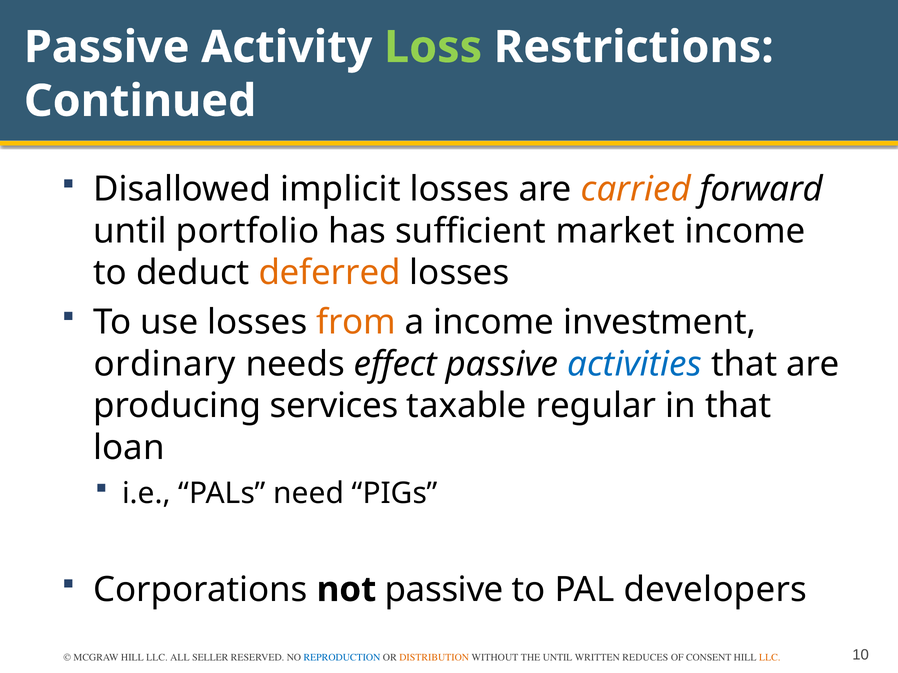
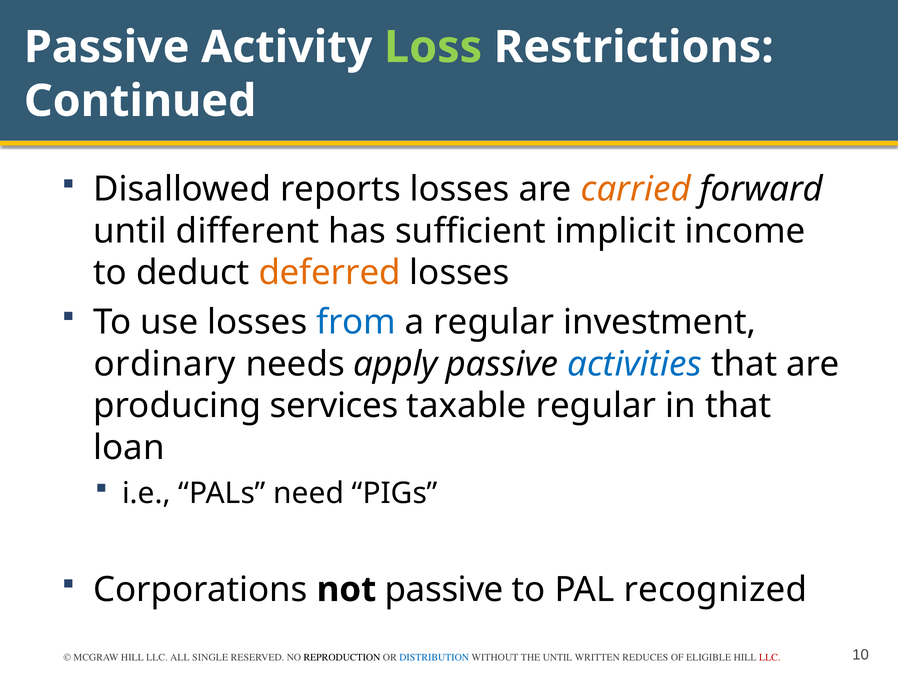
implicit: implicit -> reports
portfolio: portfolio -> different
market: market -> implicit
from colour: orange -> blue
a income: income -> regular
effect: effect -> apply
developers: developers -> recognized
SELLER: SELLER -> SINGLE
REPRODUCTION colour: blue -> black
DISTRIBUTION colour: orange -> blue
CONSENT: CONSENT -> ELIGIBLE
LLC at (770, 658) colour: orange -> red
